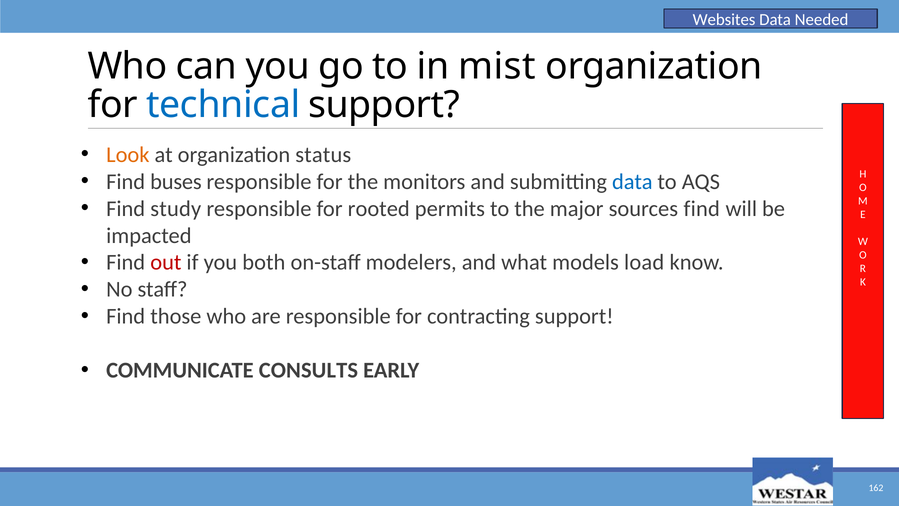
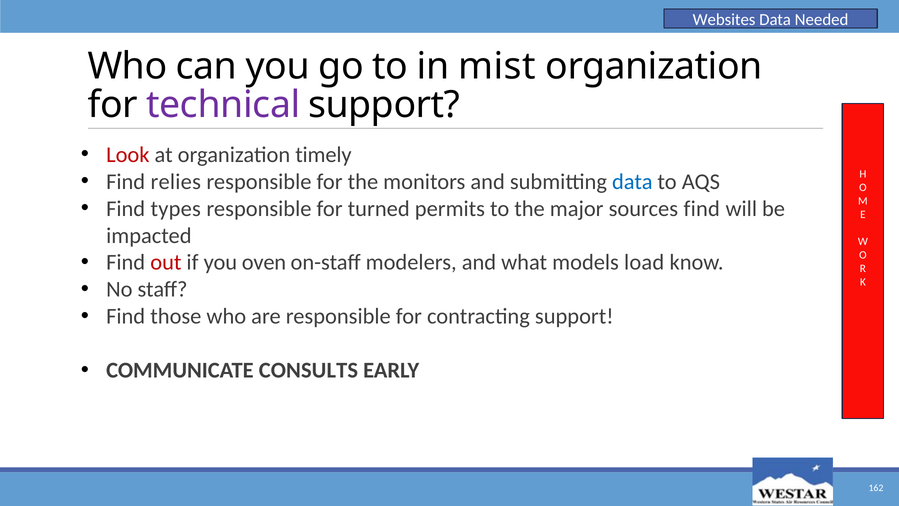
technical colour: blue -> purple
Look colour: orange -> red
status: status -> timely
buses: buses -> relies
study: study -> types
rooted: rooted -> turned
both: both -> oven
